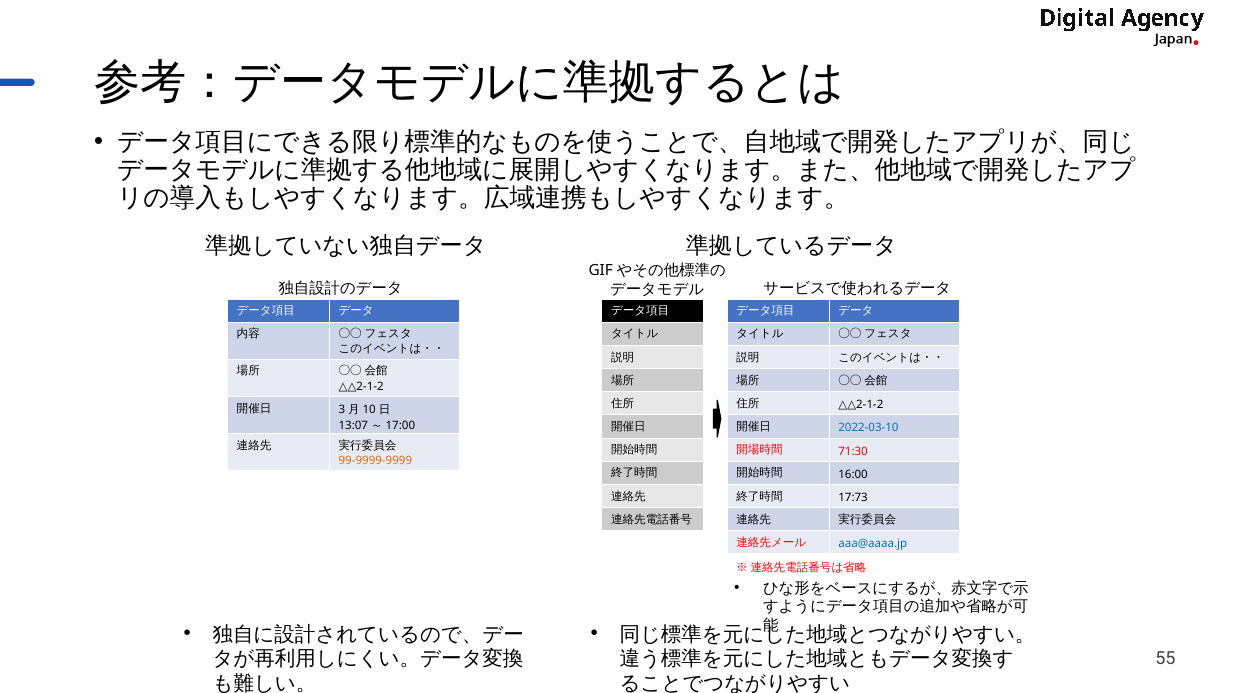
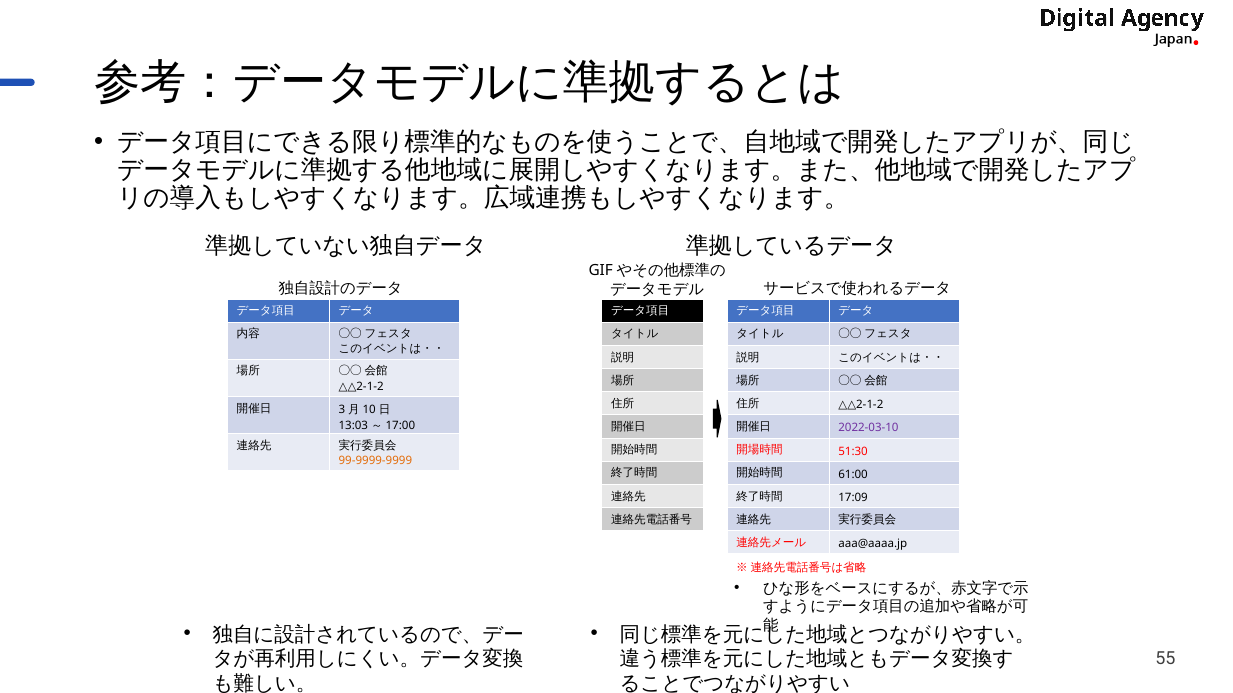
13:07: 13:07 -> 13:03
2022-03-10 colour: blue -> purple
71:30: 71:30 -> 51:30
16:00: 16:00 -> 61:00
17:73: 17:73 -> 17:09
aaa@aaaa.jp colour: blue -> black
